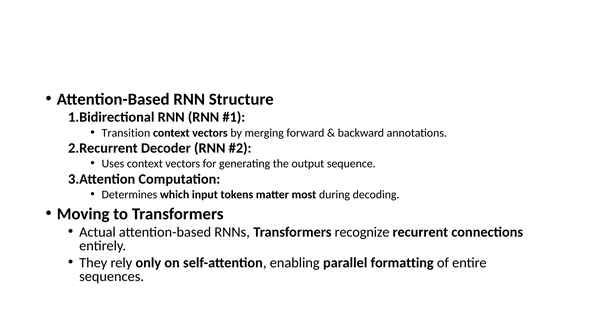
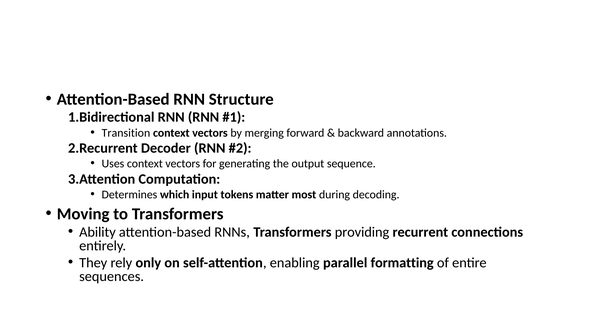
Actual: Actual -> Ability
recognize: recognize -> providing
